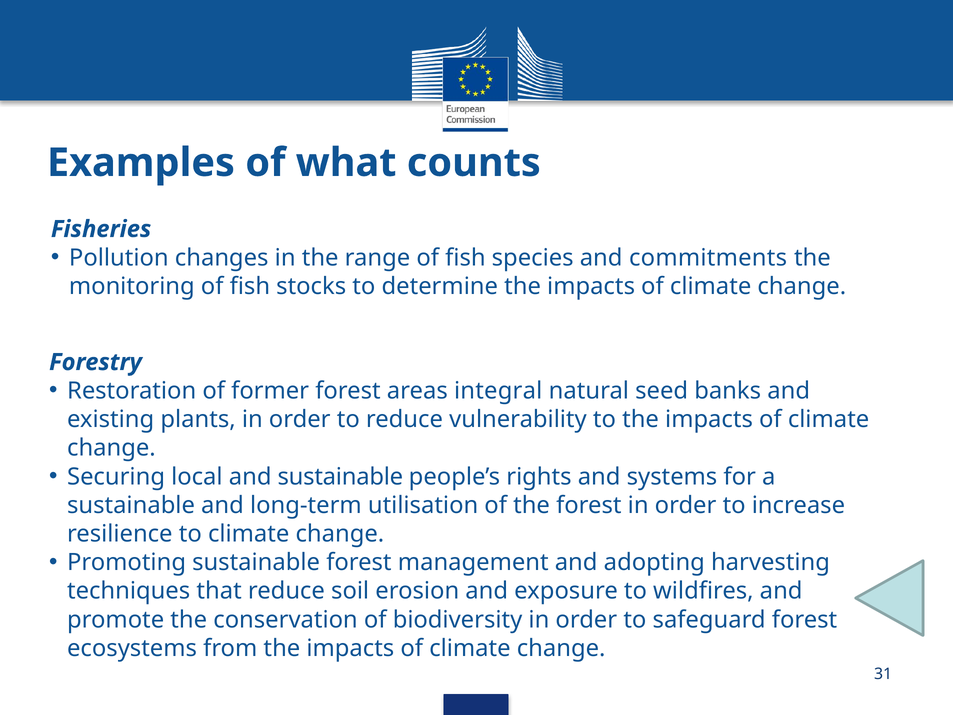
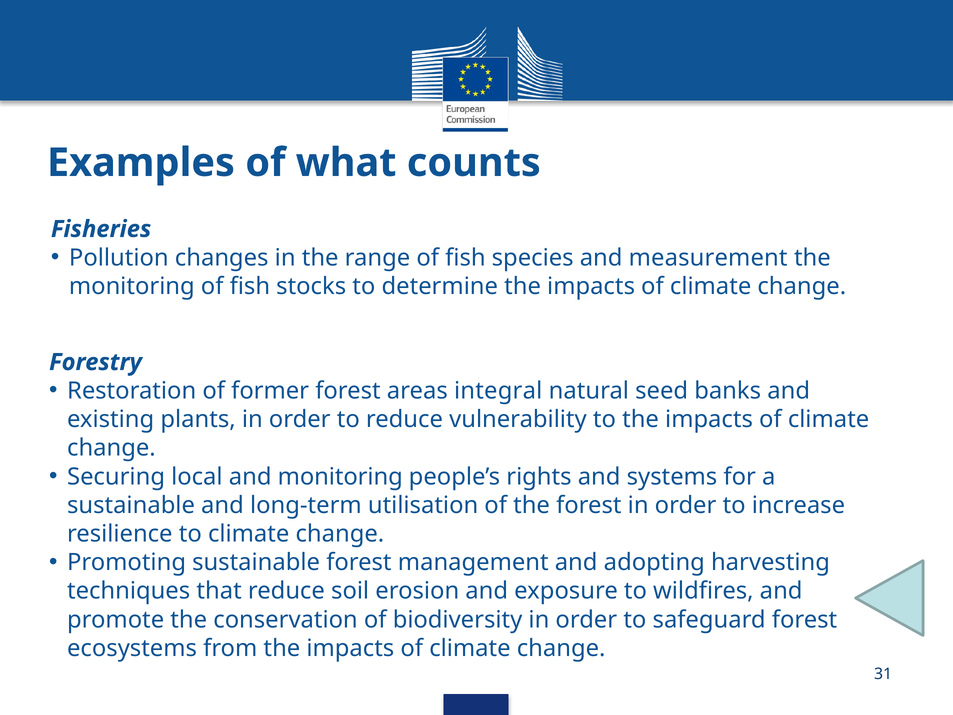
commitments: commitments -> measurement
and sustainable: sustainable -> monitoring
